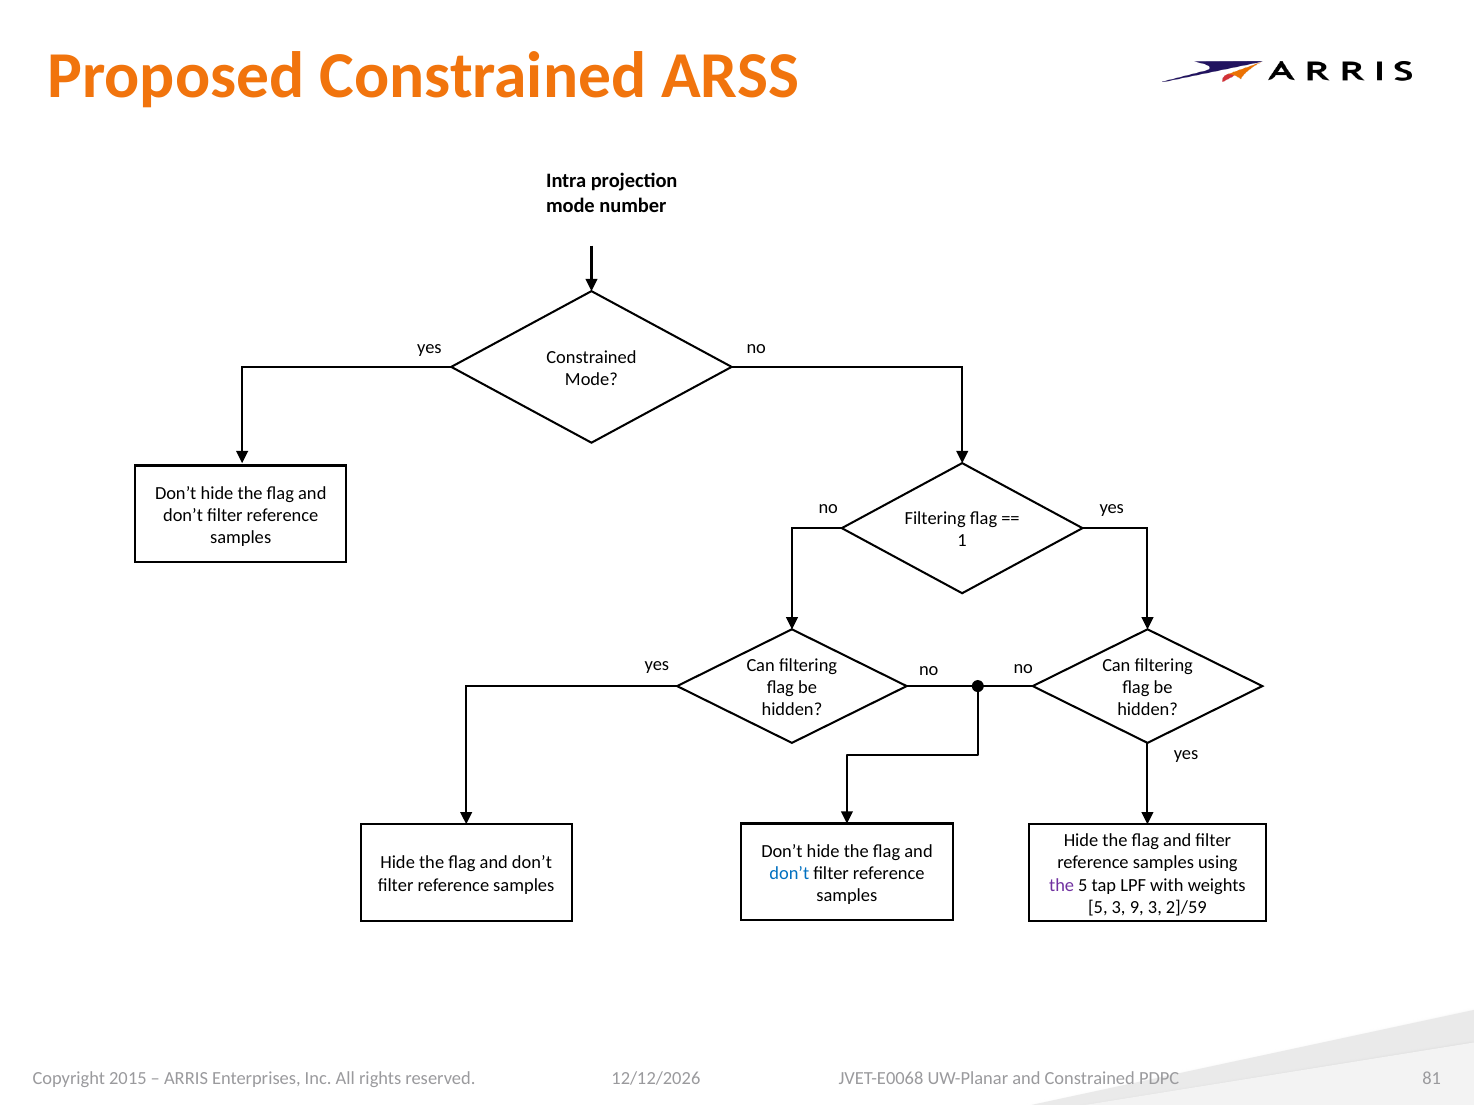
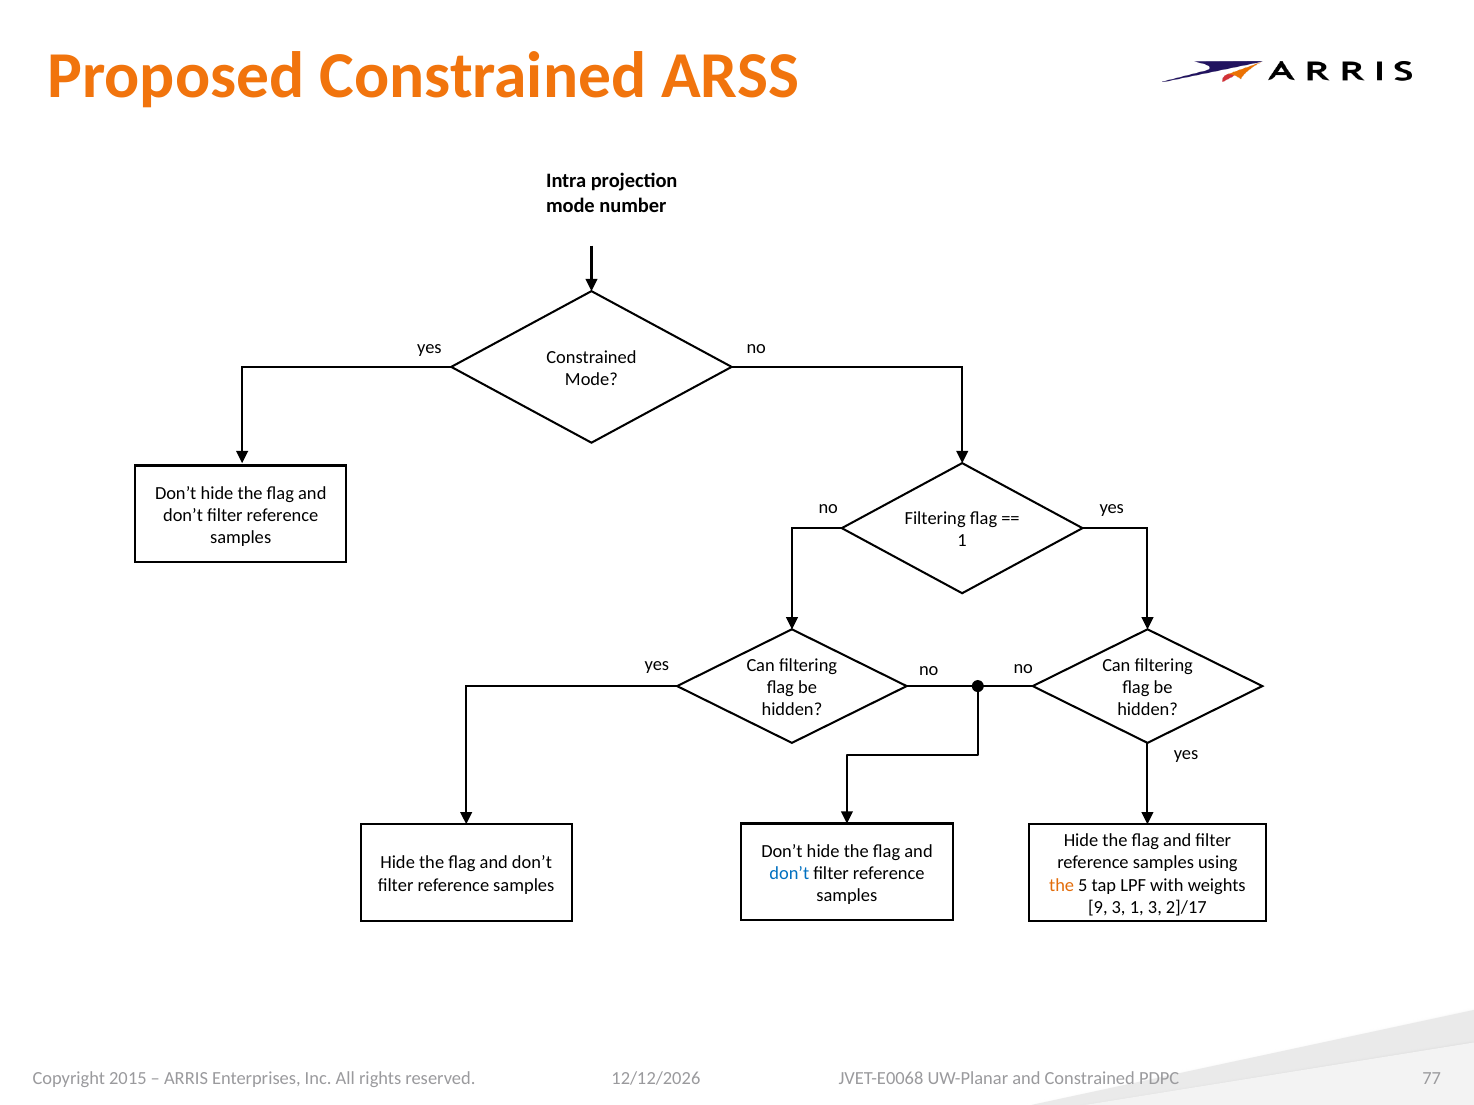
the at (1062, 885) colour: purple -> orange
5 at (1098, 908): 5 -> 9
3 9: 9 -> 1
2]/59: 2]/59 -> 2]/17
81: 81 -> 77
